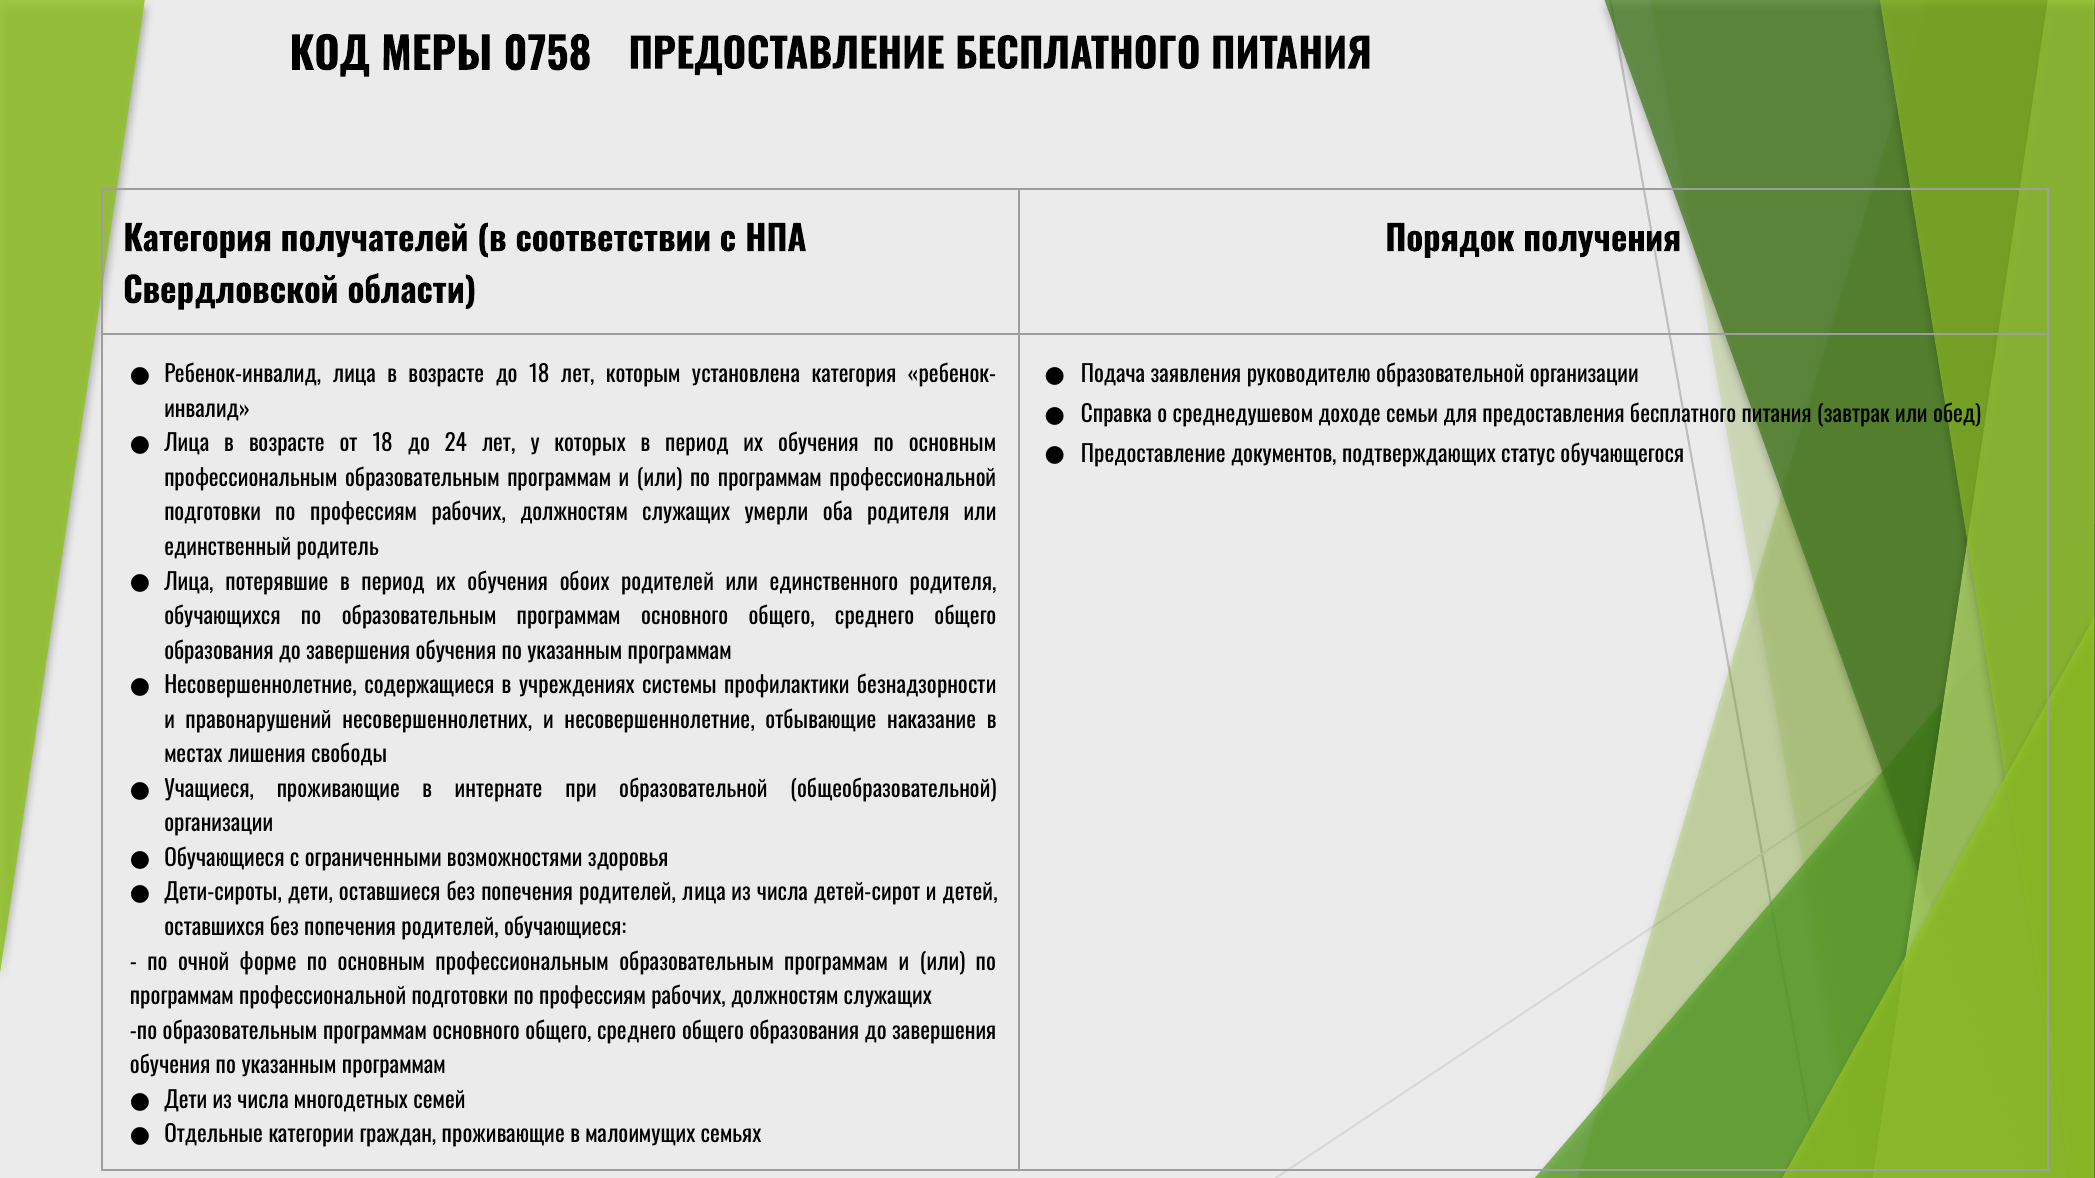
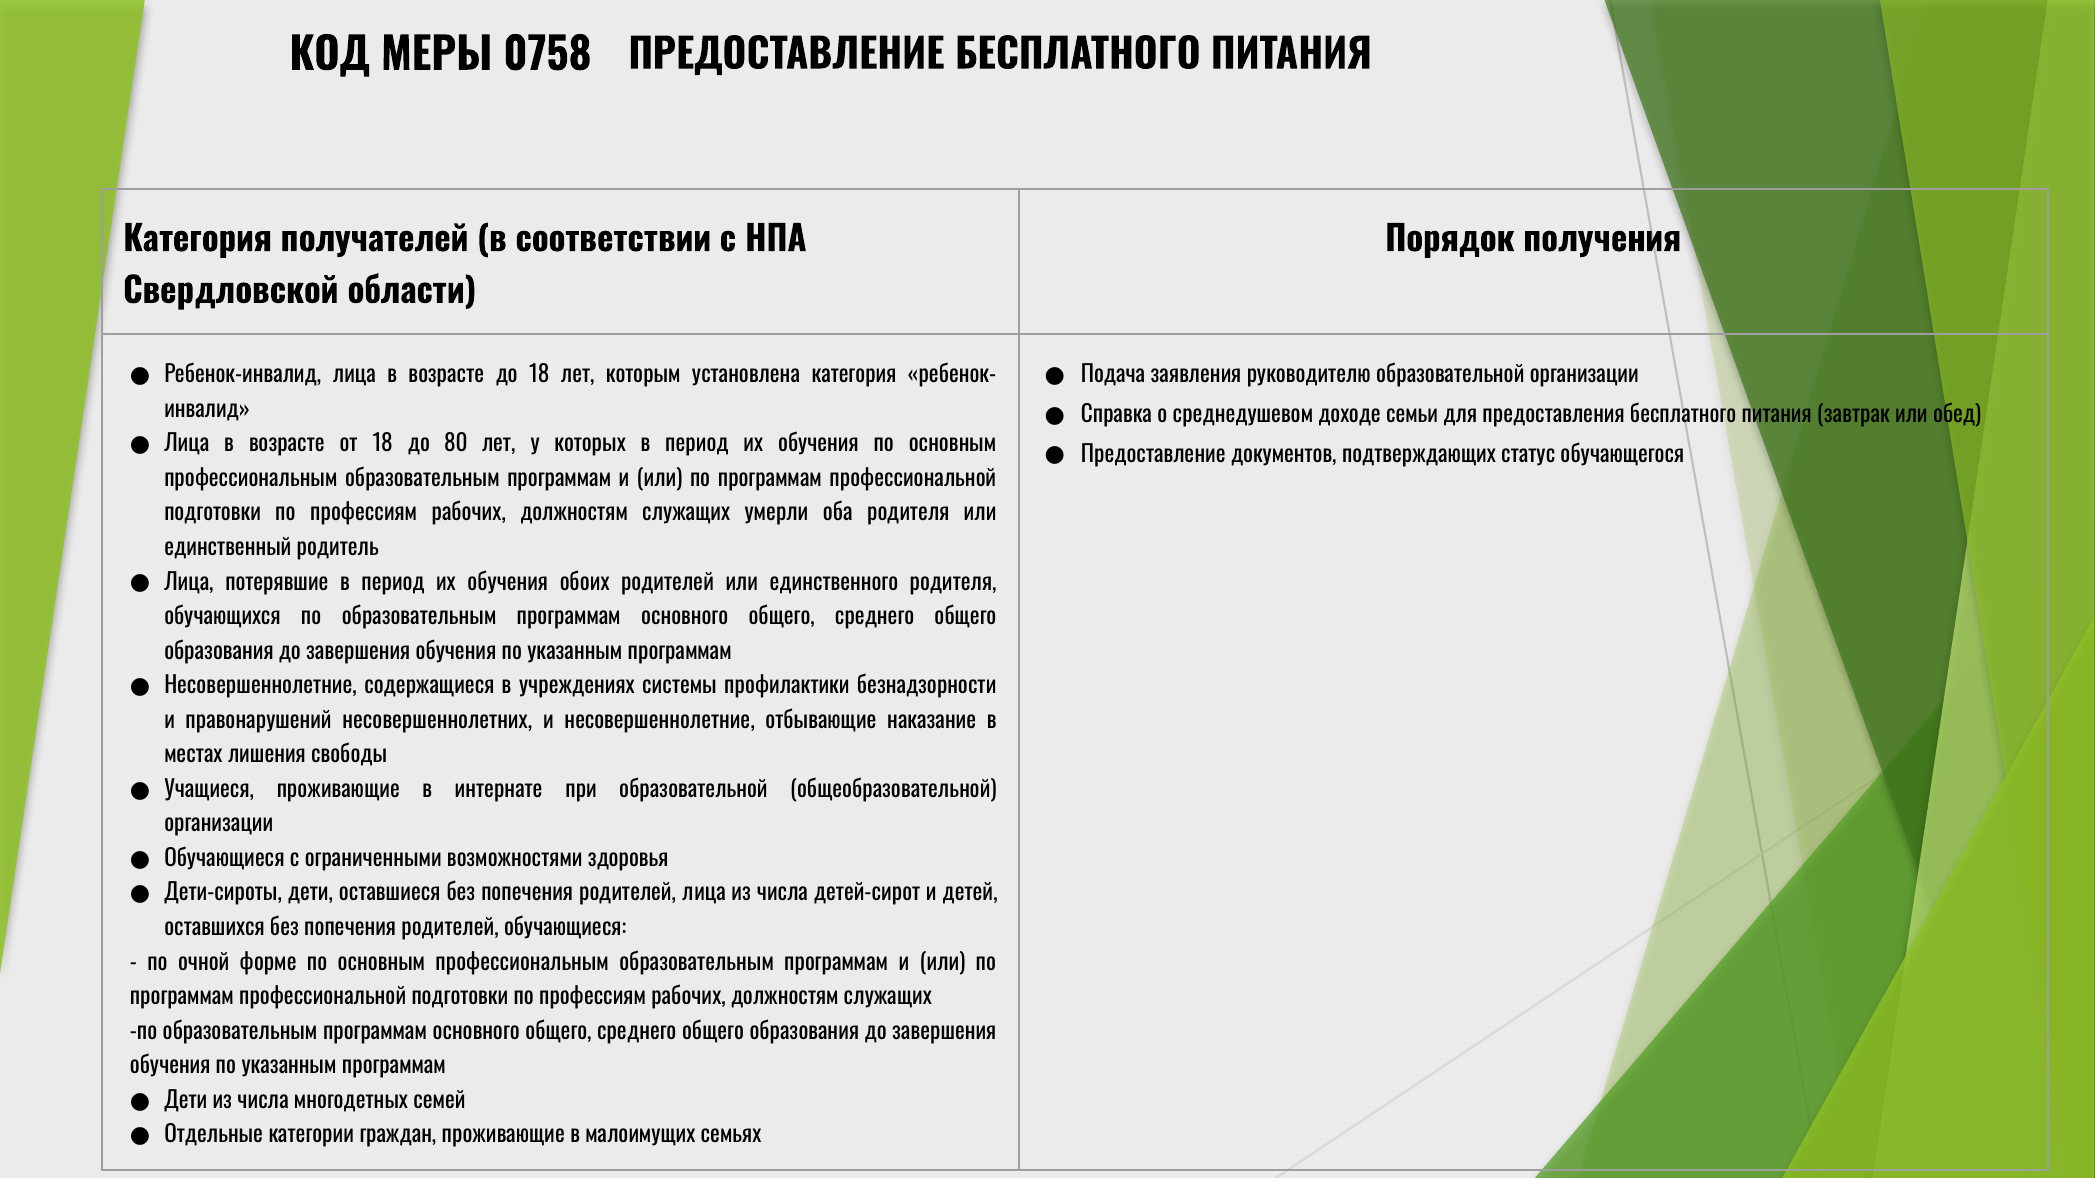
24: 24 -> 80
